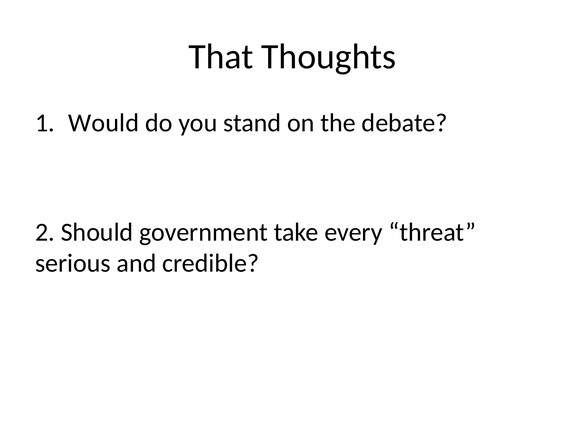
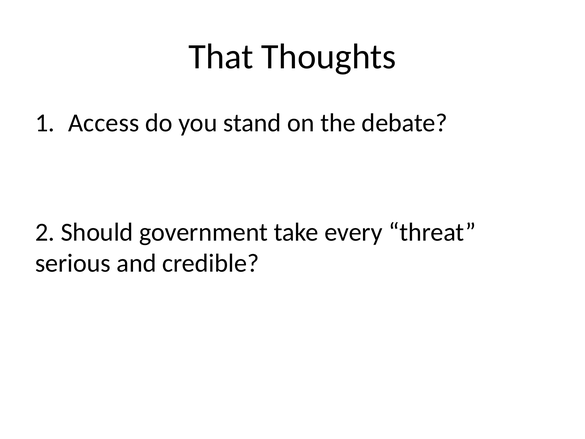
Would: Would -> Access
